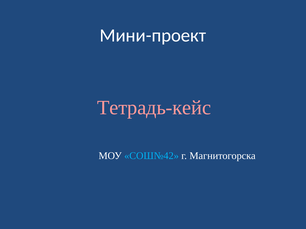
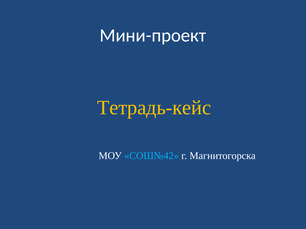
Тетрадь-кейс colour: pink -> yellow
